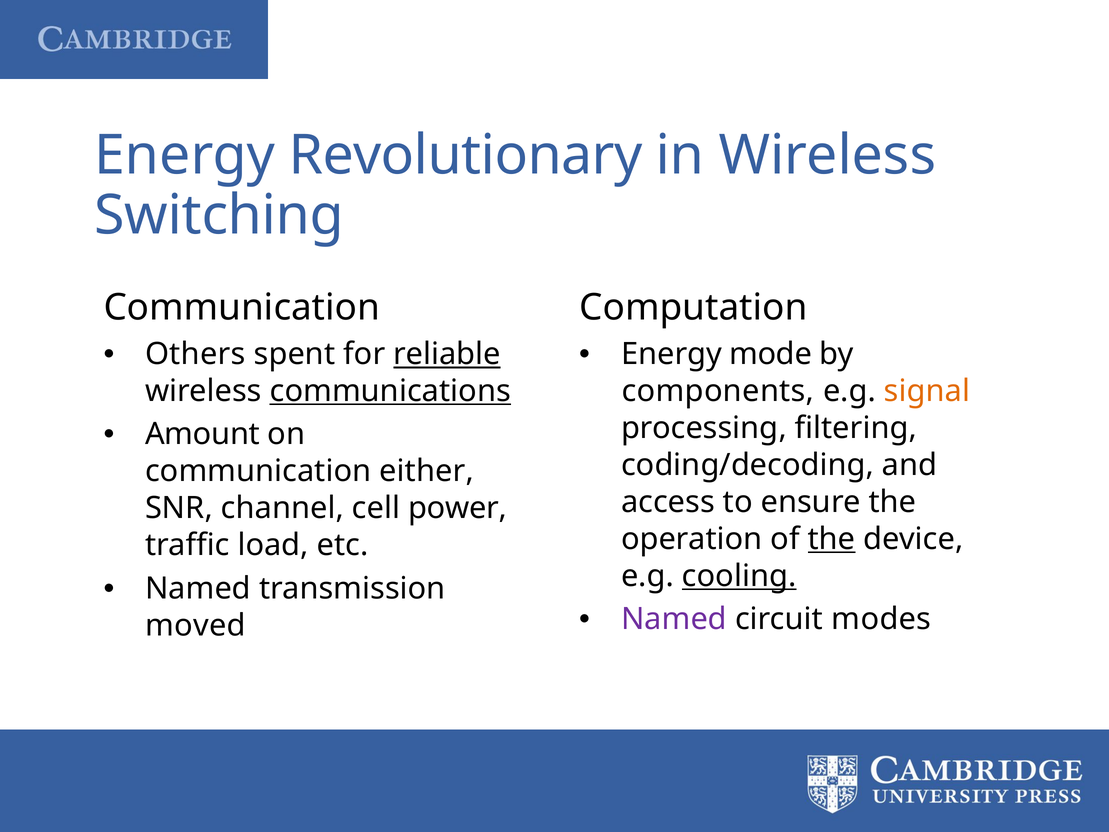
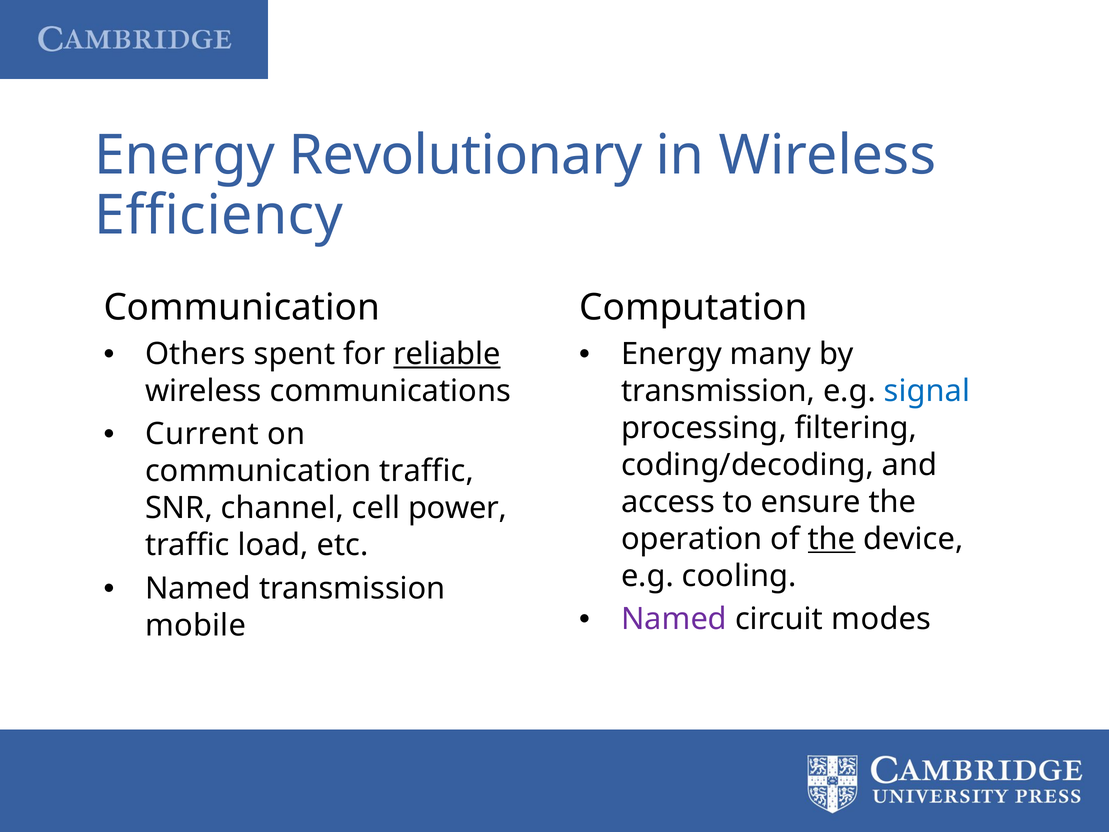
Switching: Switching -> Efficiency
mode: mode -> many
communications underline: present -> none
components at (718, 391): components -> transmission
signal colour: orange -> blue
Amount: Amount -> Current
communication either: either -> traffic
cooling underline: present -> none
moved: moved -> mobile
